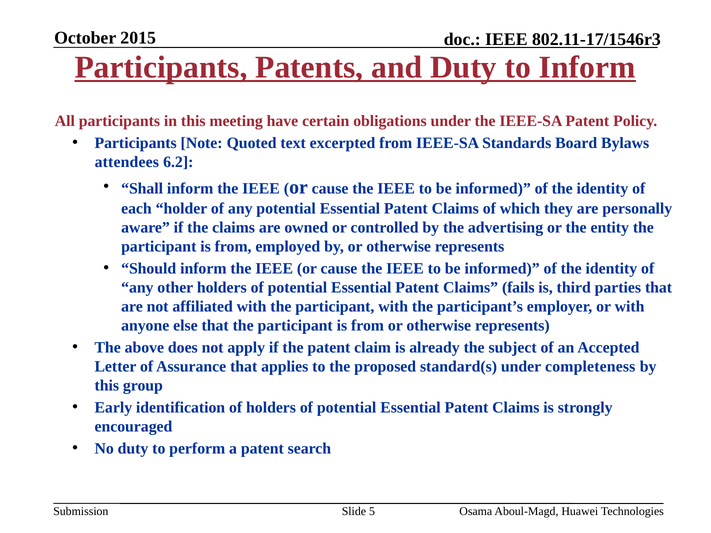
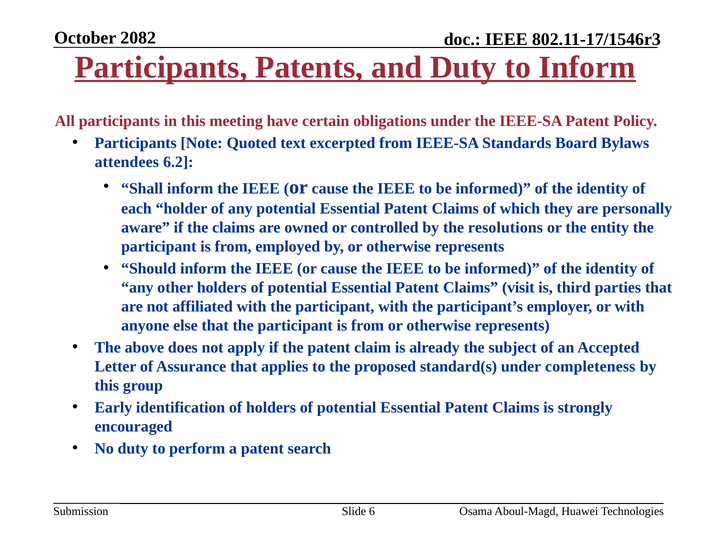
2015: 2015 -> 2082
advertising: advertising -> resolutions
fails: fails -> visit
5: 5 -> 6
